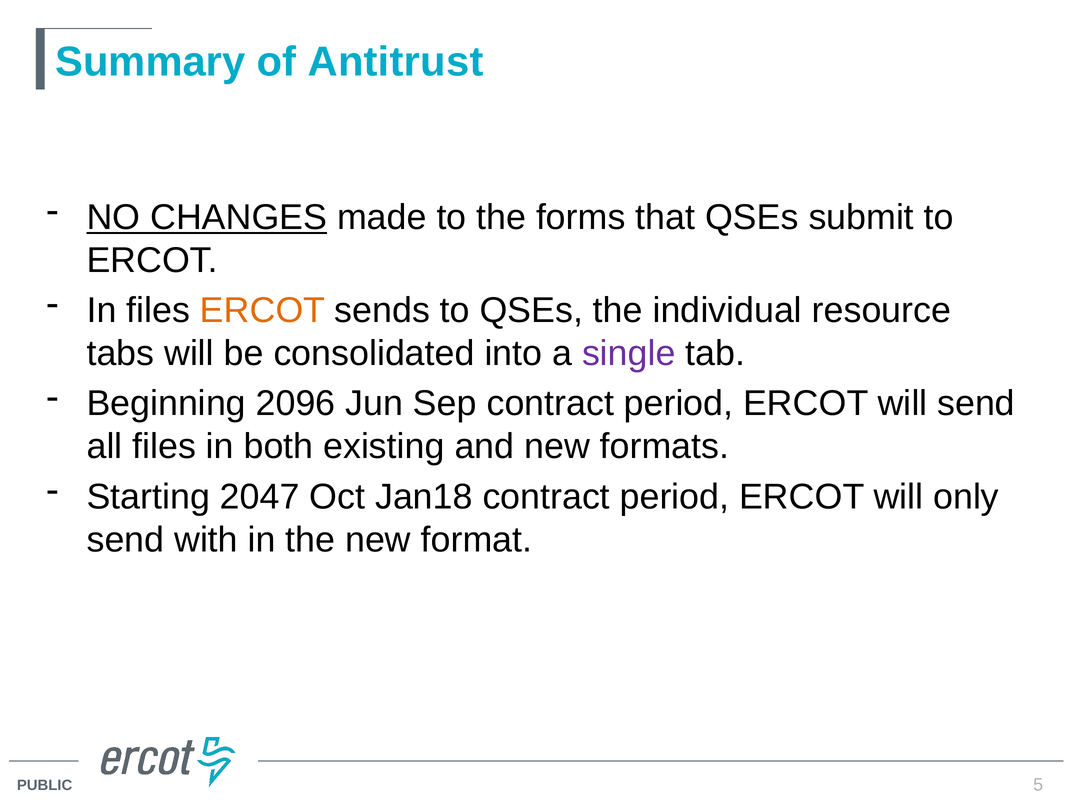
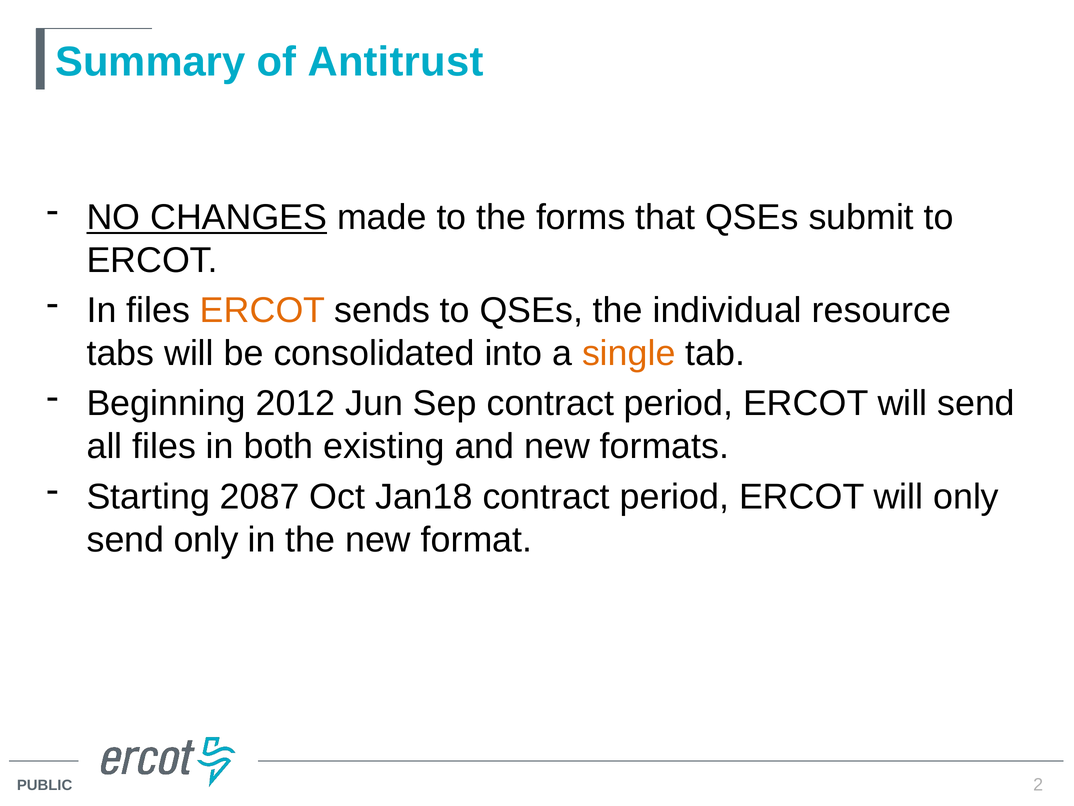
single colour: purple -> orange
2096: 2096 -> 2012
2047: 2047 -> 2087
send with: with -> only
5: 5 -> 2
